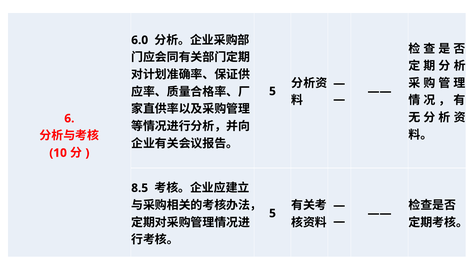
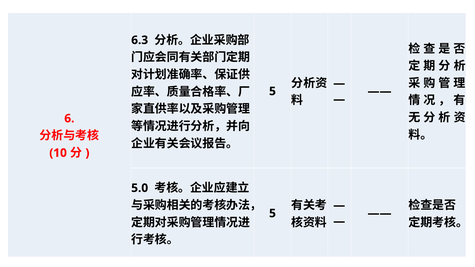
6.0: 6.0 -> 6.3
8.5: 8.5 -> 5.0
